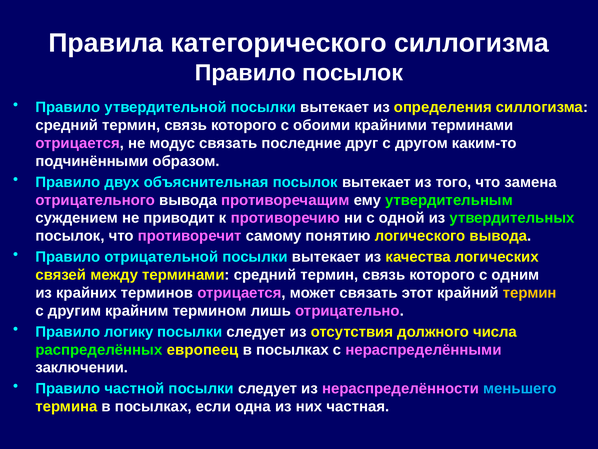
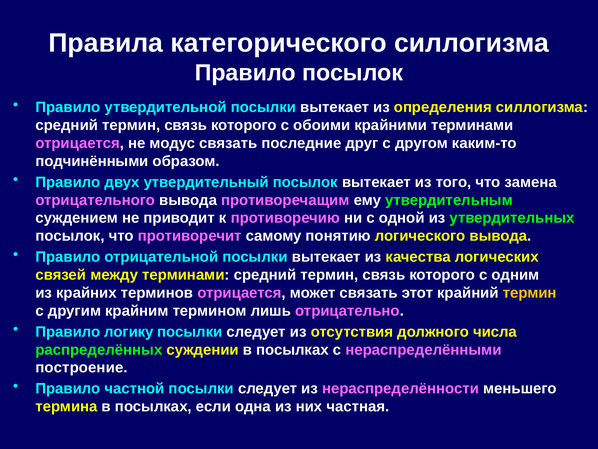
объяснительная: объяснительная -> утвердительный
европеец: европеец -> суждении
заключении: заключении -> построение
меньшего colour: light blue -> white
